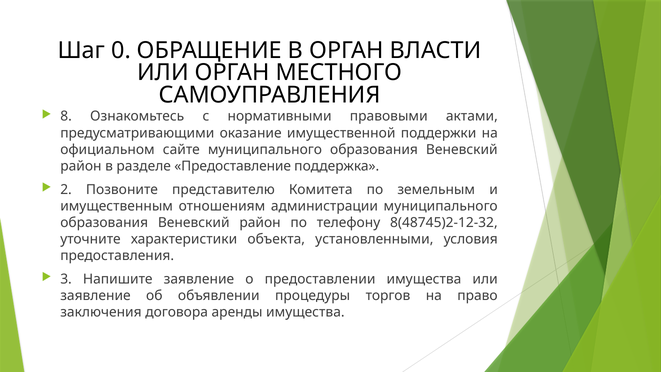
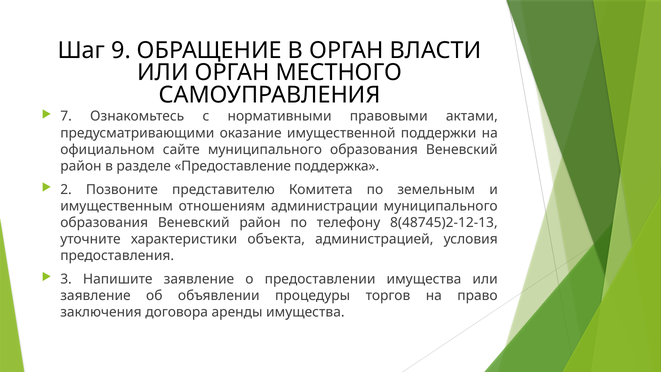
0: 0 -> 9
8: 8 -> 7
8(48745)2-12-32: 8(48745)2-12-32 -> 8(48745)2-12-13
установленными: установленными -> администрацией
